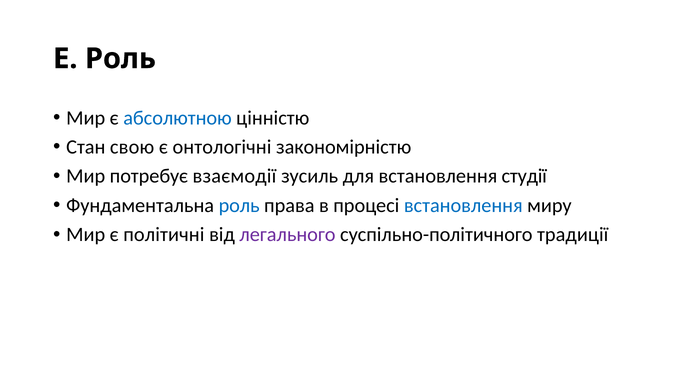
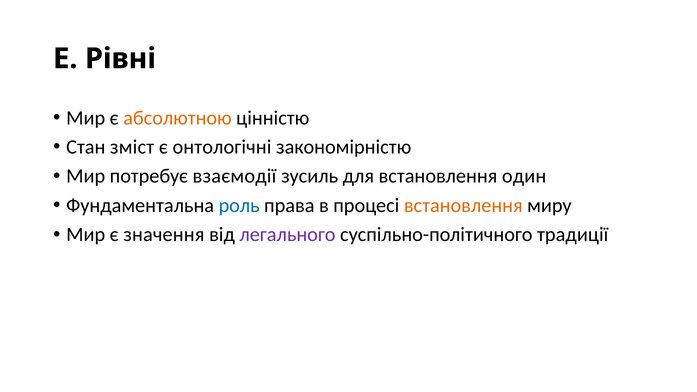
Е Роль: Роль -> Рівні
абсолютною colour: blue -> orange
свою: свою -> зміст
студії: студії -> один
встановлення at (463, 206) colour: blue -> orange
політичні: політичні -> значення
